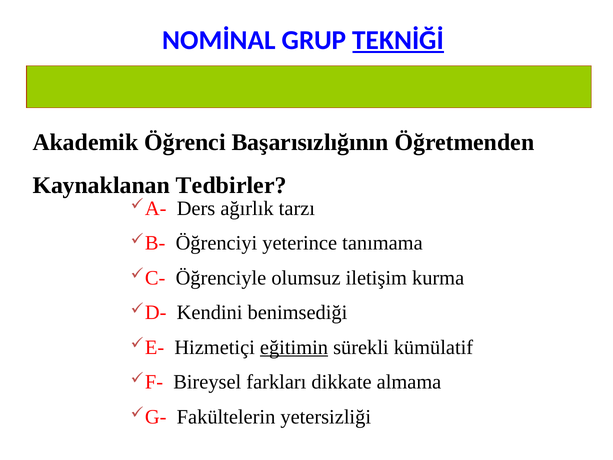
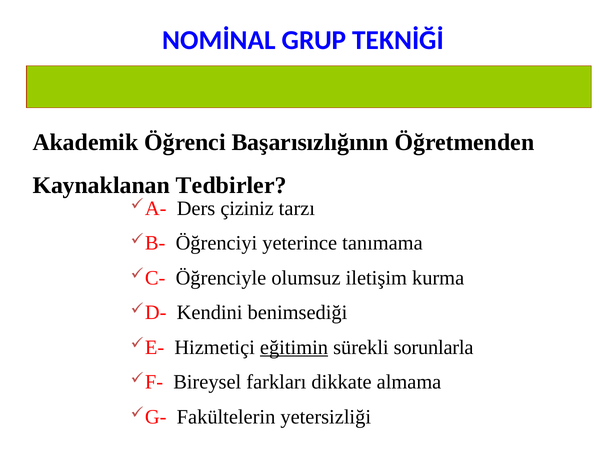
TEKNİĞİ underline: present -> none
ağırlık: ağırlık -> çiziniz
kümülatif: kümülatif -> sorunlarla
